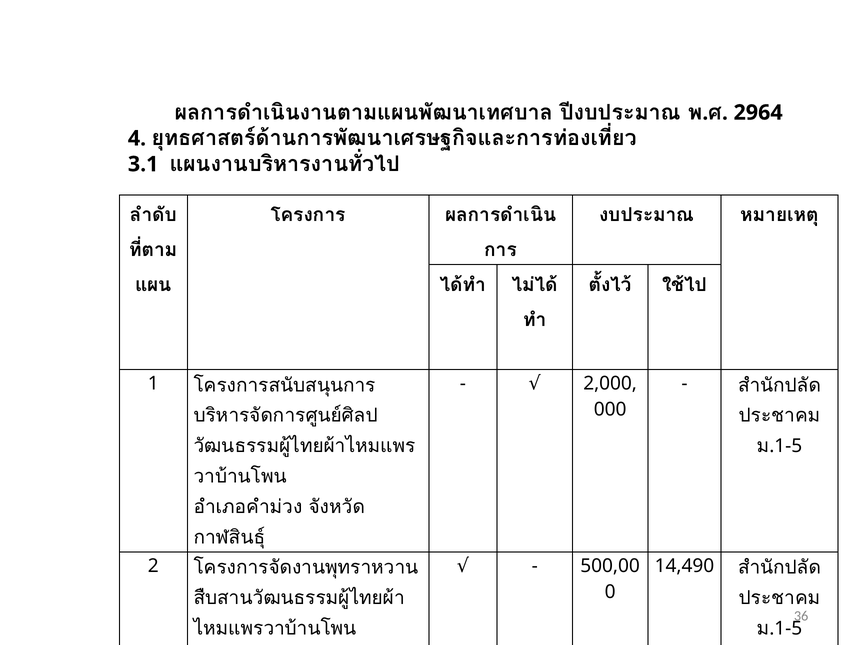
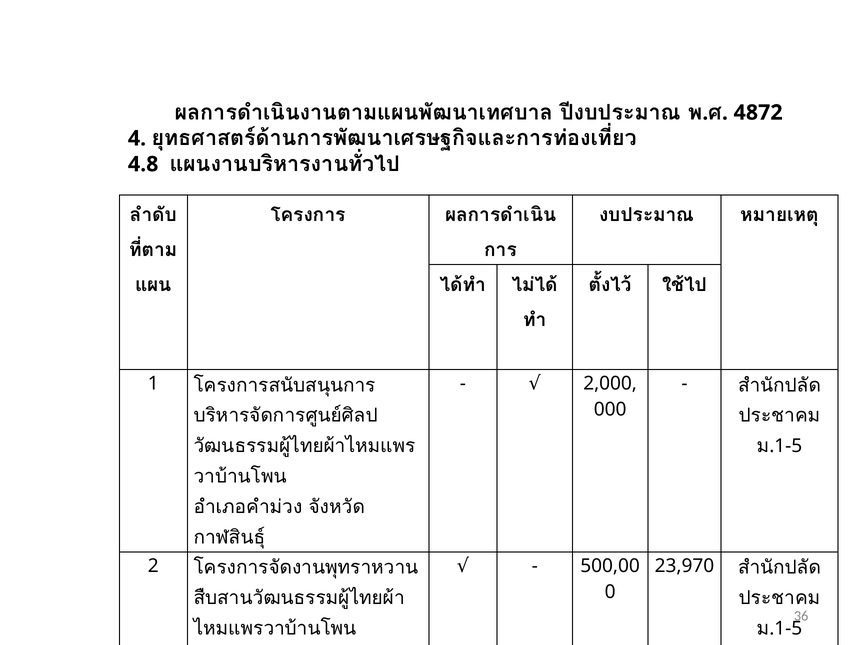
2964: 2964 -> 4872
3.1: 3.1 -> 4.8
14,490: 14,490 -> 23,970
